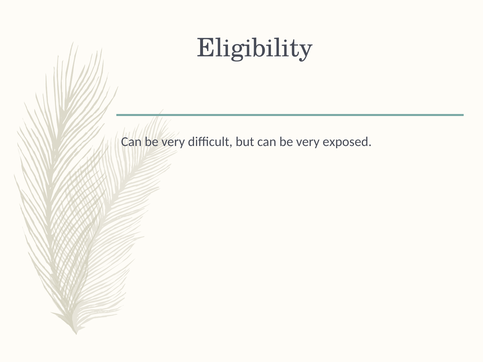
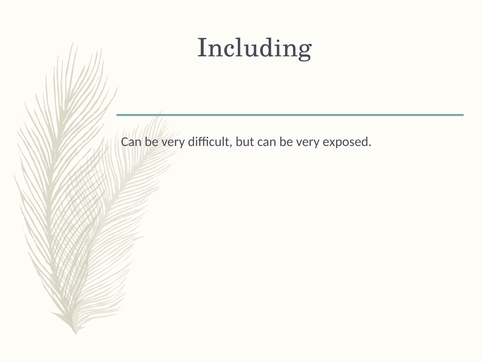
Eligibility: Eligibility -> Including
